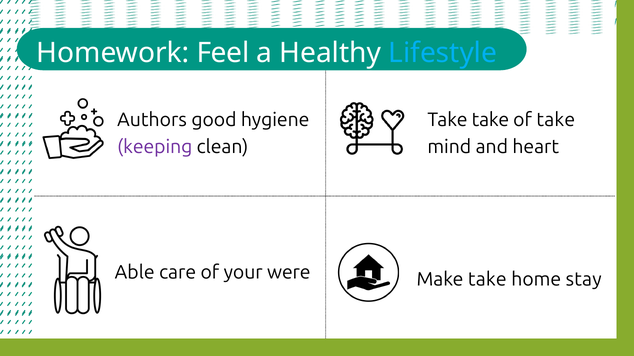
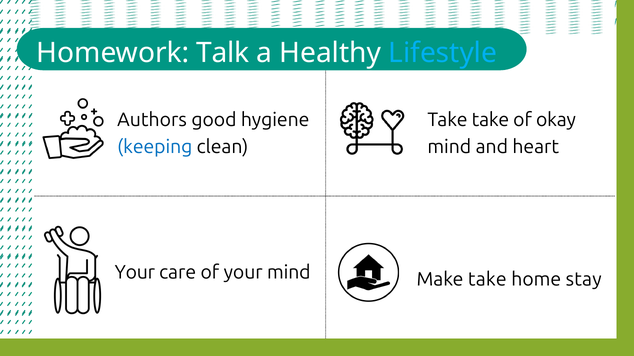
Feel: Feel -> Talk
of take: take -> okay
keeping colour: purple -> blue
Able at (135, 273): Able -> Your
your were: were -> mind
